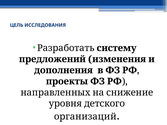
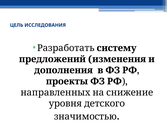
организаций: организаций -> значимостью
